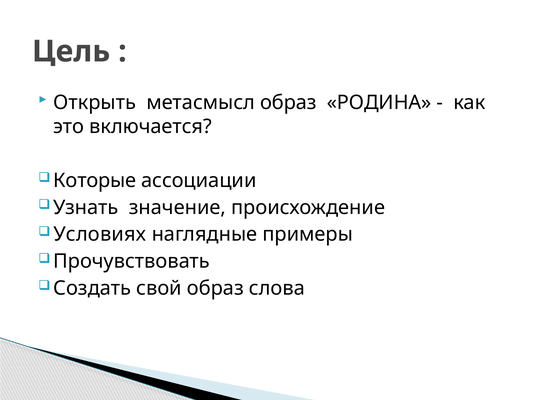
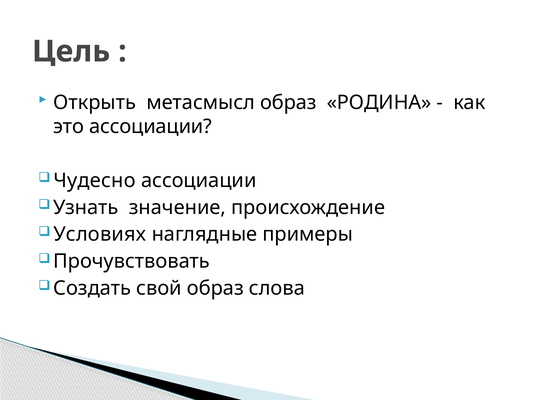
это включается: включается -> ассоциации
Которые: Которые -> Чудесно
